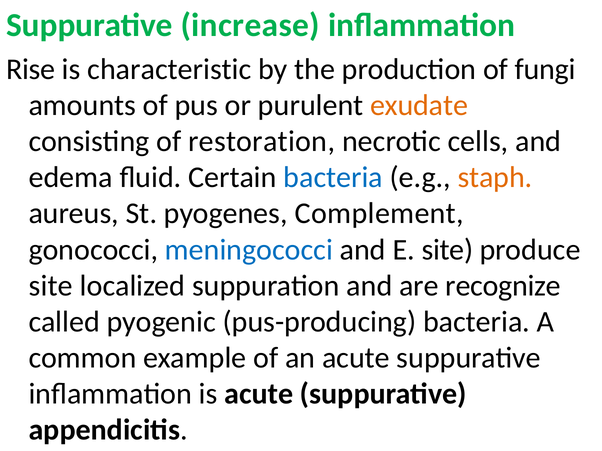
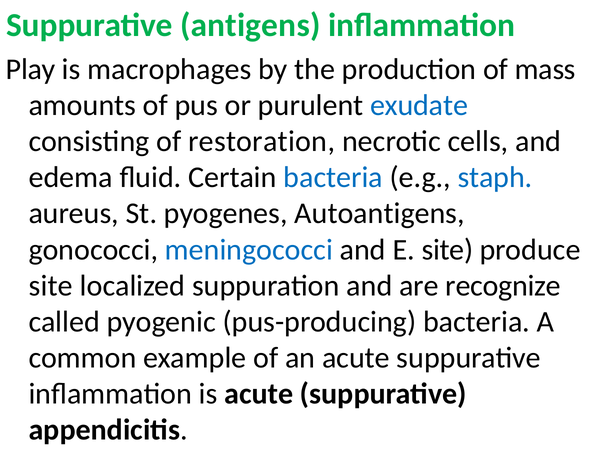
increase: increase -> antigens
Rise: Rise -> Play
characteristic: characteristic -> macrophages
fungi: fungi -> mass
exudate colour: orange -> blue
staph colour: orange -> blue
Complement: Complement -> Autoantigens
